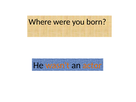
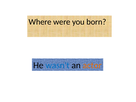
wasn't colour: orange -> blue
